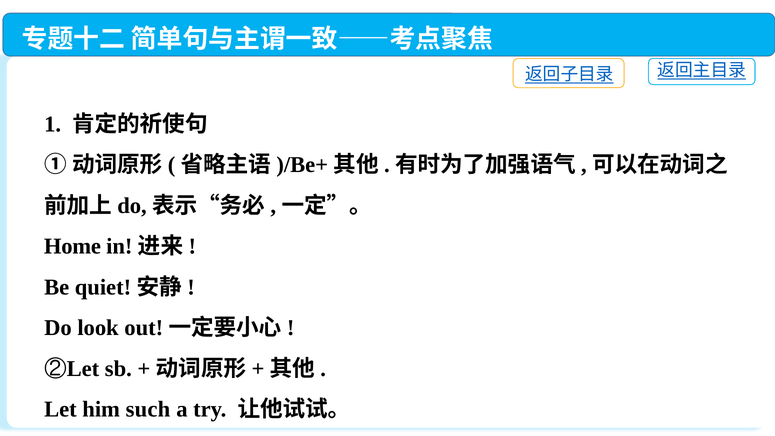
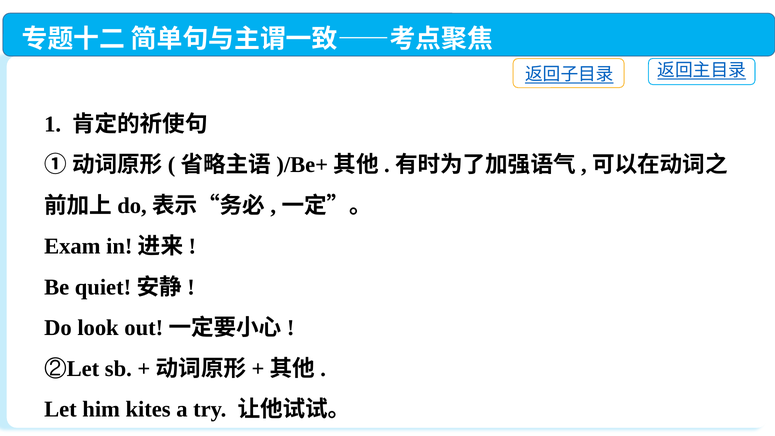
Home: Home -> Exam
such: such -> kites
